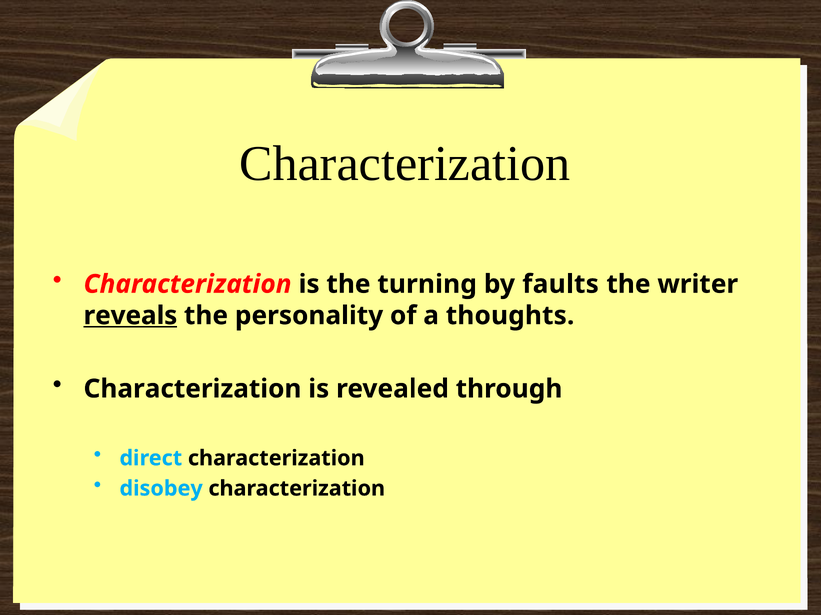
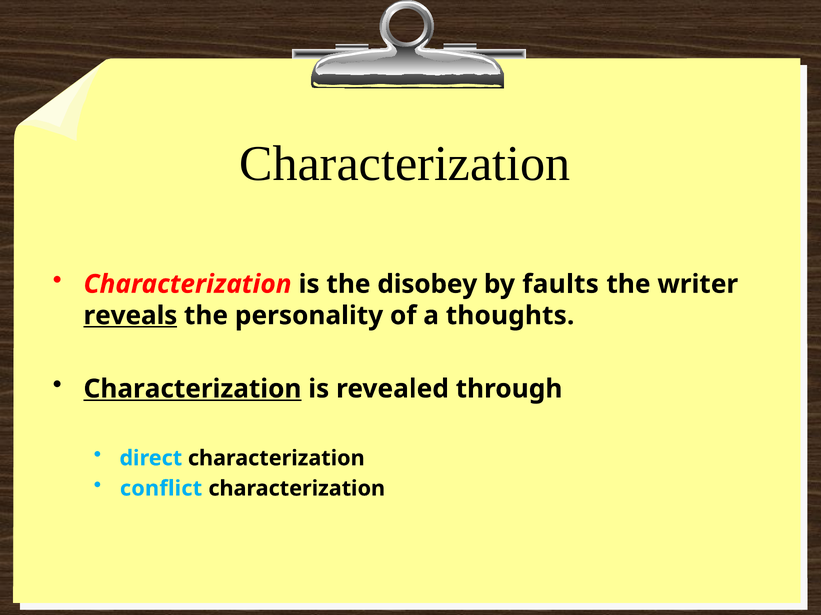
turning: turning -> disobey
Characterization at (193, 389) underline: none -> present
disobey: disobey -> conflict
